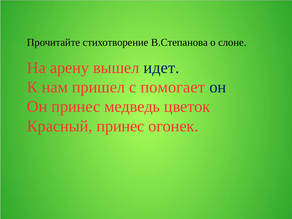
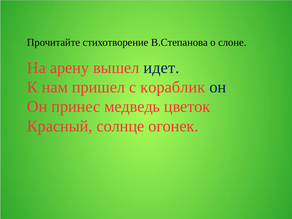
помогает: помогает -> кораблик
Красный принес: принес -> солнце
